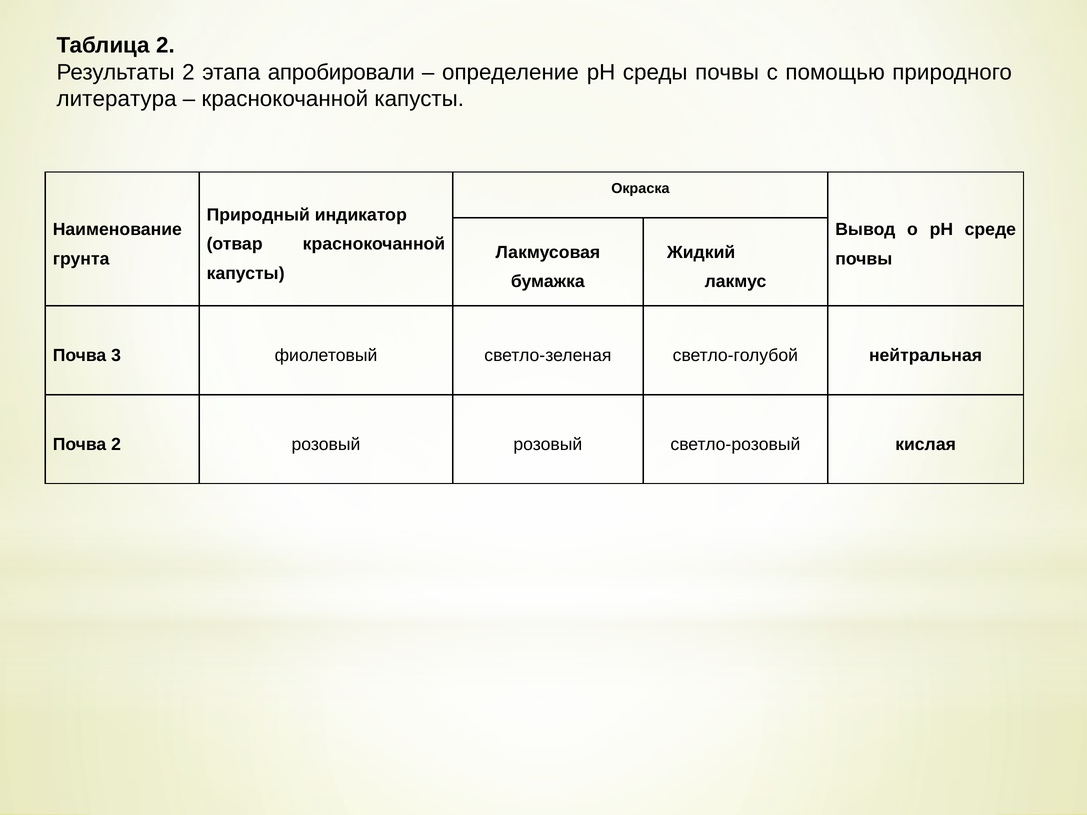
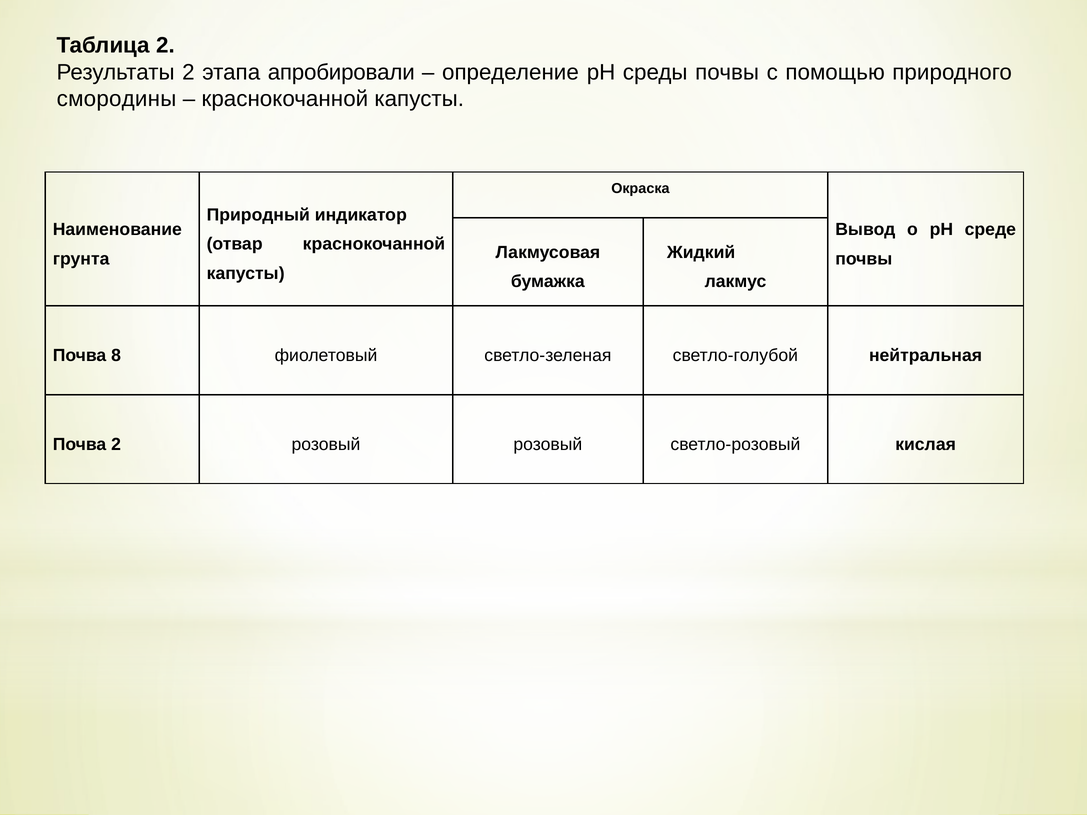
литература: литература -> смородины
3: 3 -> 8
